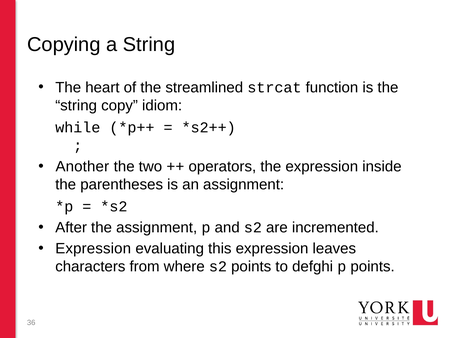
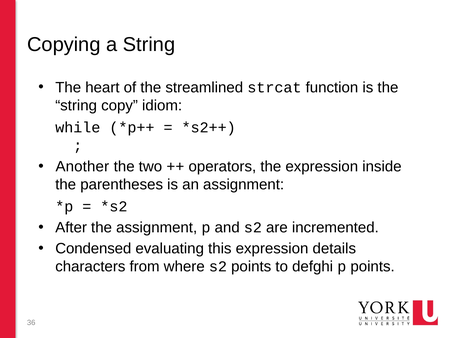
Expression at (93, 249): Expression -> Condensed
leaves: leaves -> details
